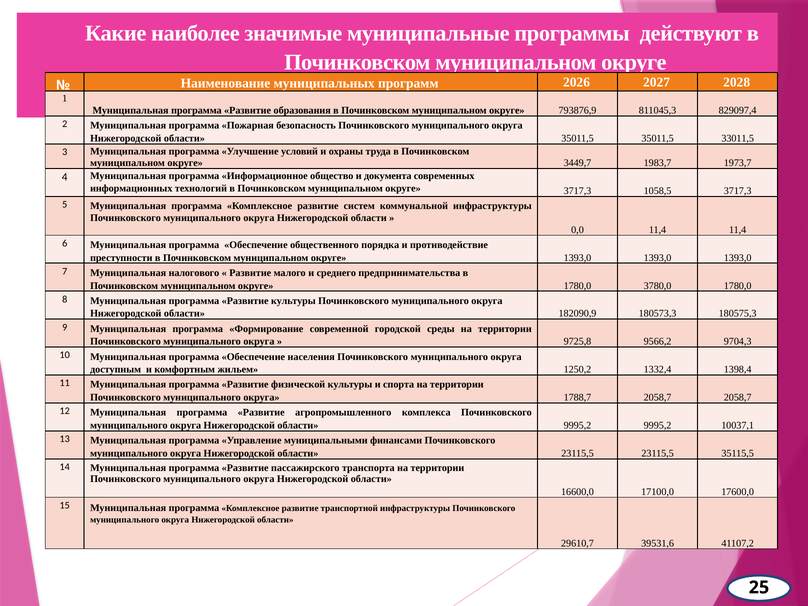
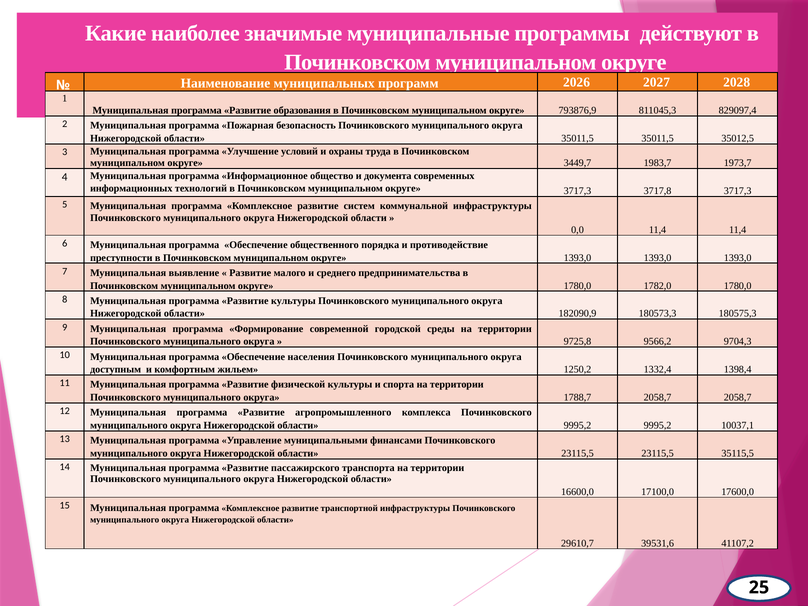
33011,5: 33011,5 -> 35012,5
1058,5: 1058,5 -> 3717,8
налогового: налогового -> выявление
3780,0: 3780,0 -> 1782,0
